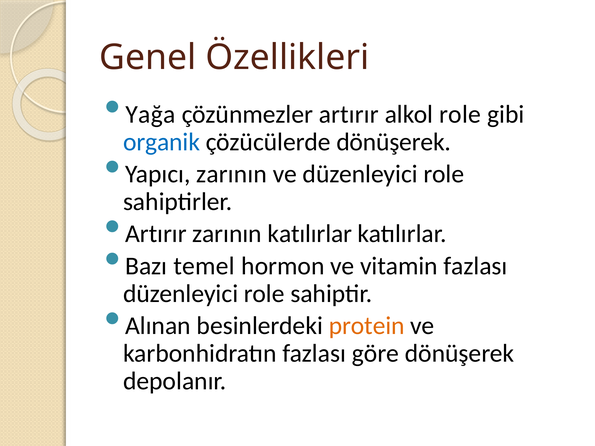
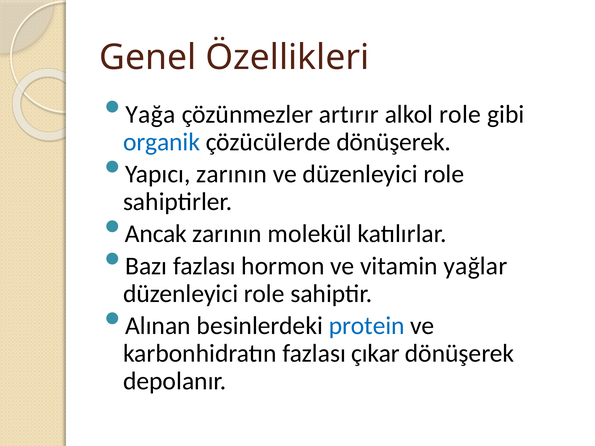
Artırır at (156, 234): Artırır -> Ancak
zarının katılırlar: katılırlar -> molekül
Bazı temel: temel -> fazlası
vitamin fazlası: fazlası -> yağlar
protein colour: orange -> blue
göre: göre -> çıkar
